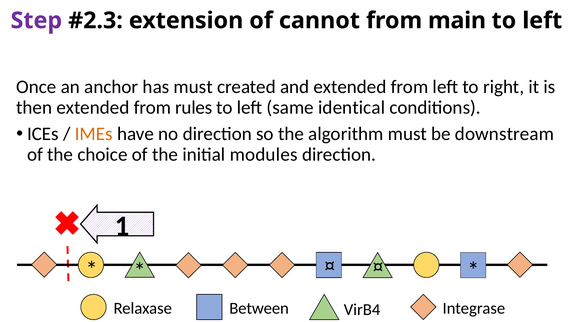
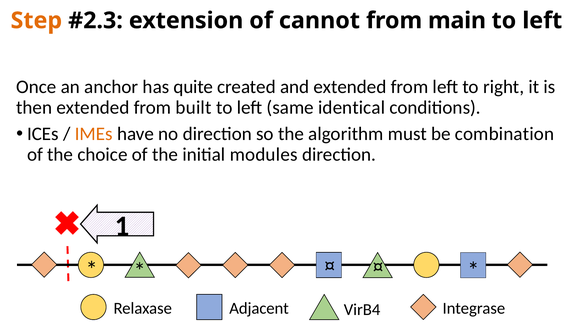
Step colour: purple -> orange
has must: must -> quite
rules: rules -> built
downstream: downstream -> combination
Between: Between -> Adjacent
